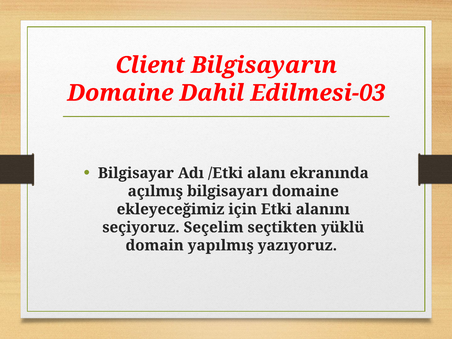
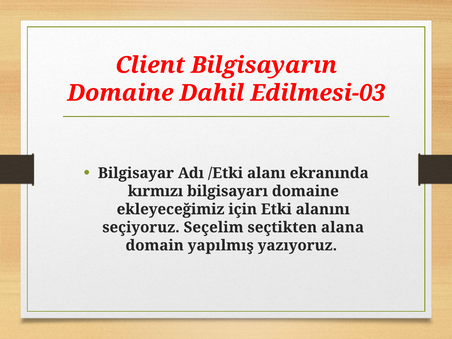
açılmış: açılmış -> kırmızı
yüklü: yüklü -> alana
